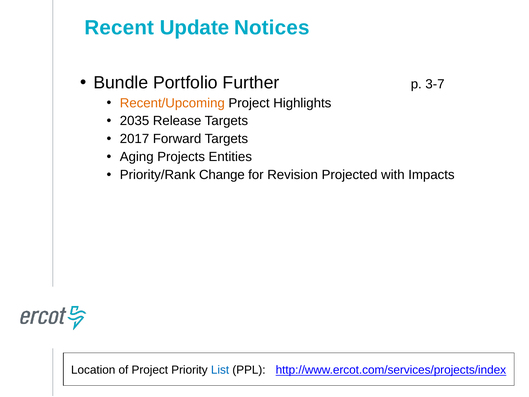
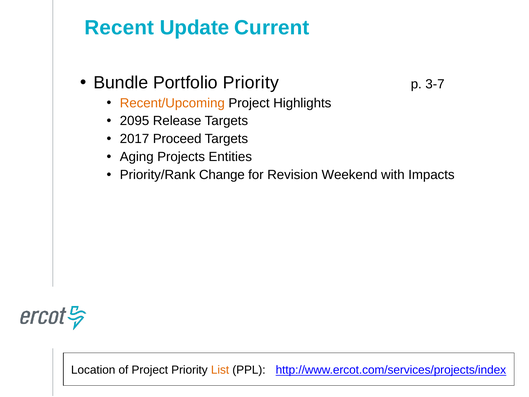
Notices: Notices -> Current
Portfolio Further: Further -> Priority
2035: 2035 -> 2095
Forward: Forward -> Proceed
Projected: Projected -> Weekend
List colour: blue -> orange
